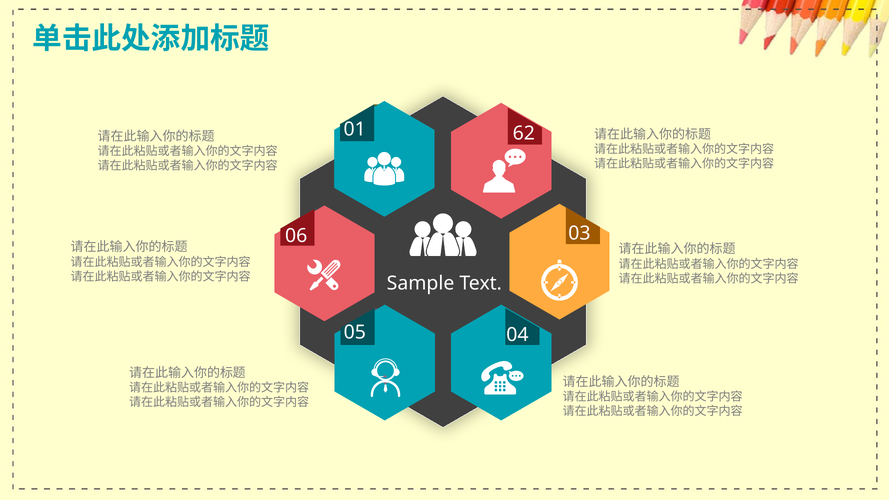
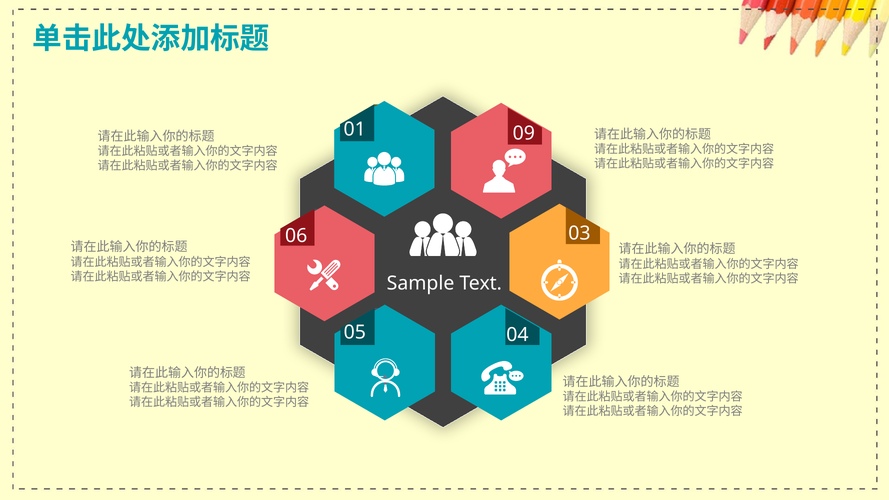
62: 62 -> 09
